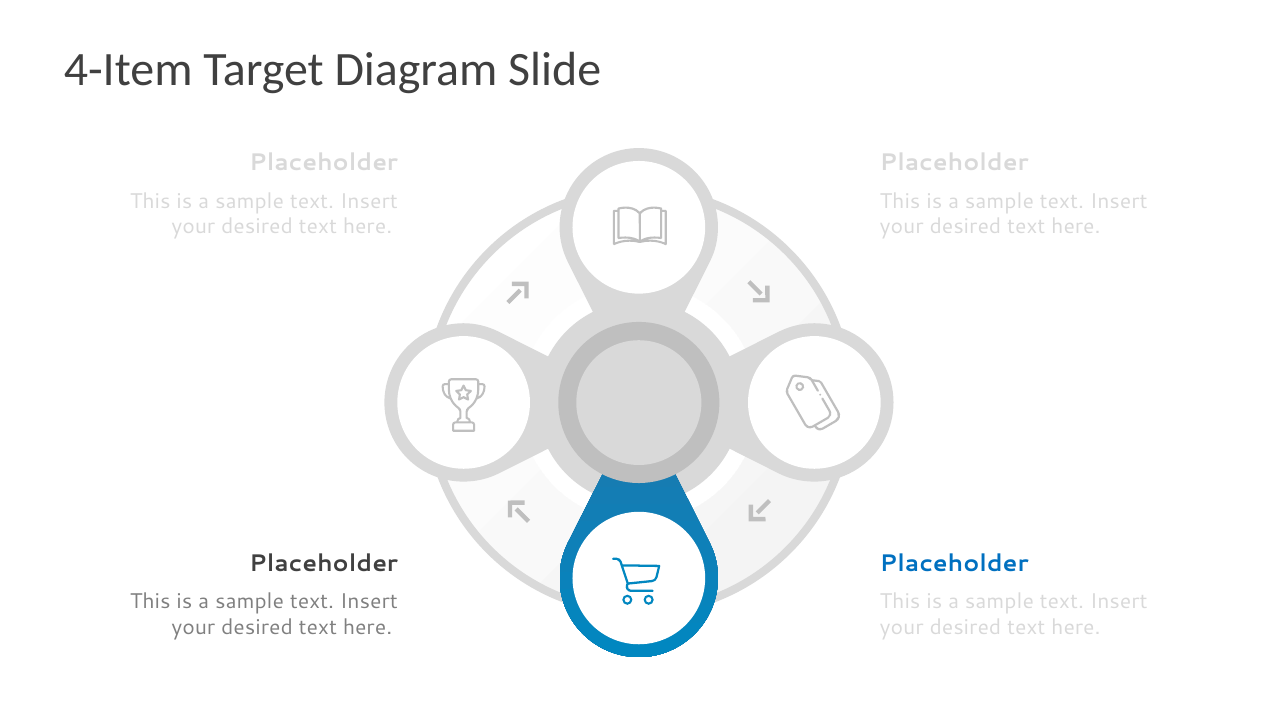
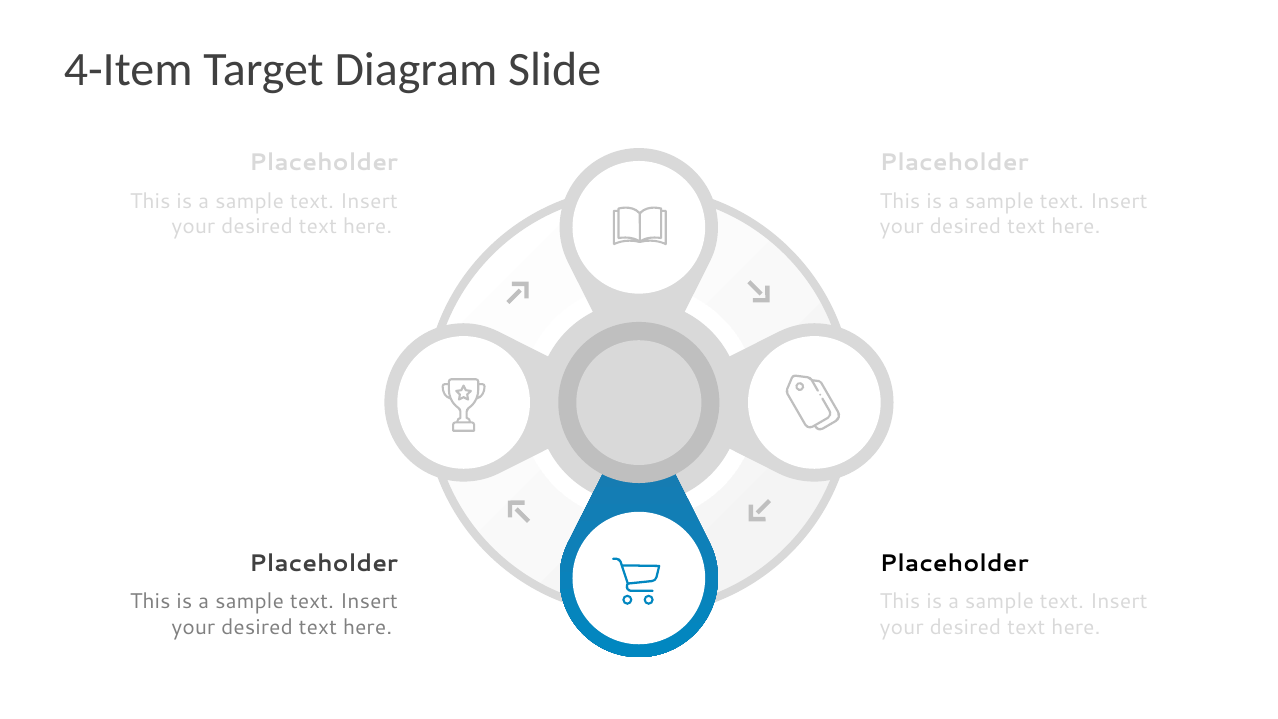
Placeholder at (954, 564) colour: blue -> black
